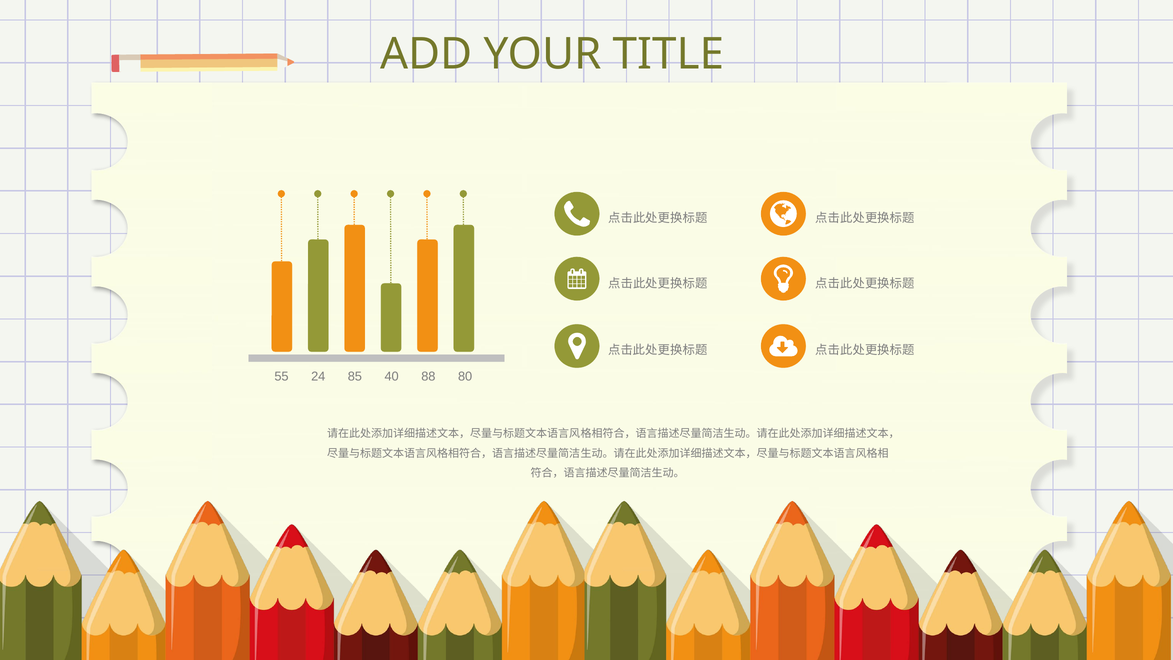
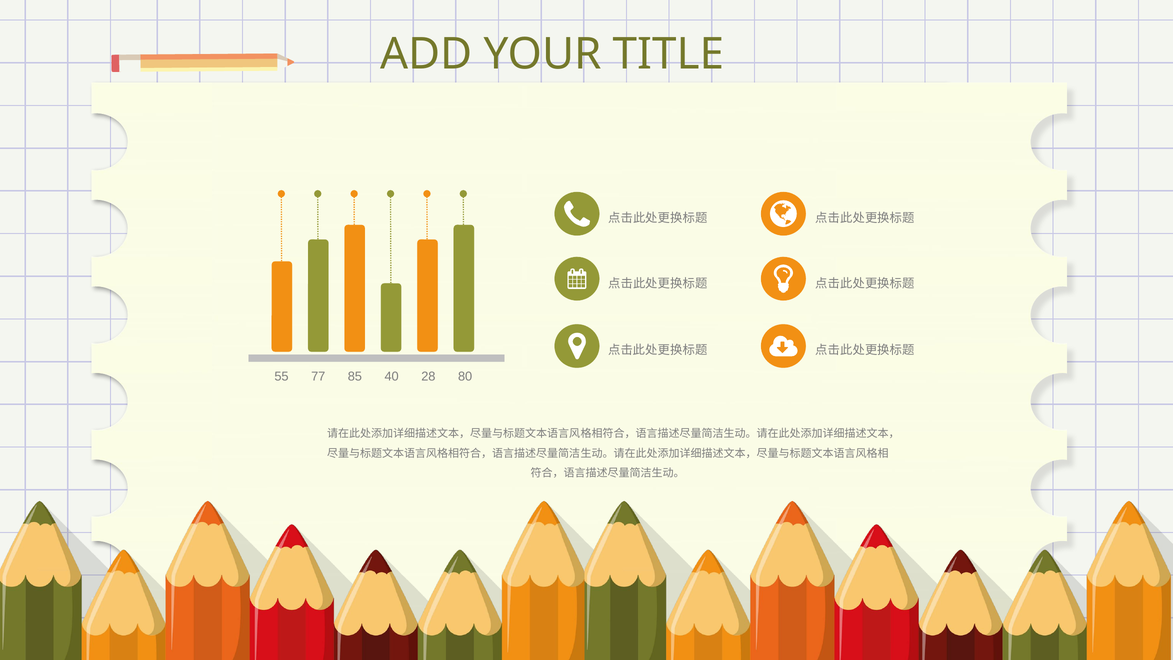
24: 24 -> 77
88: 88 -> 28
